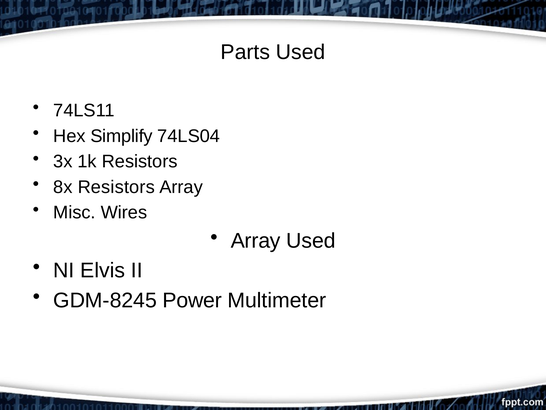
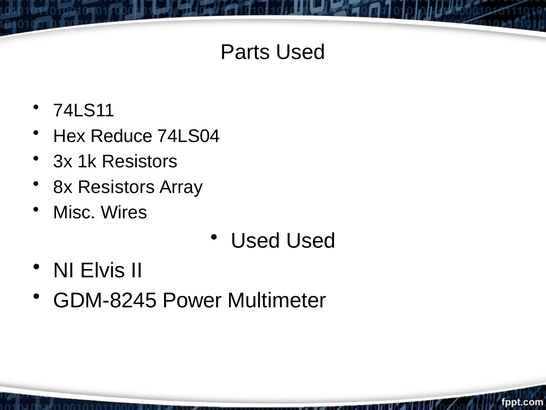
Simplify: Simplify -> Reduce
Array at (256, 240): Array -> Used
